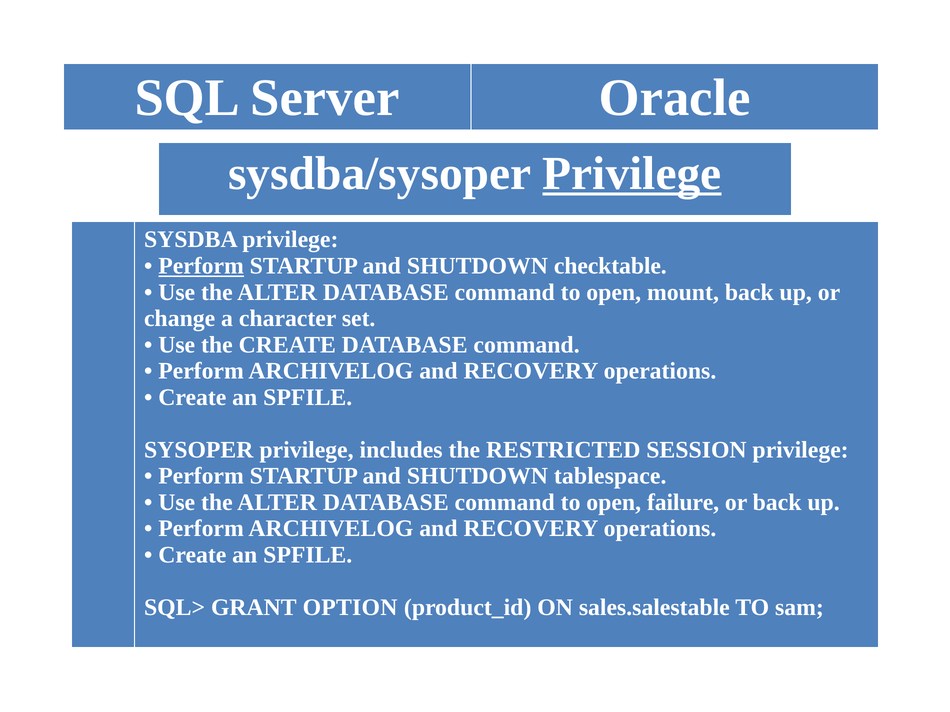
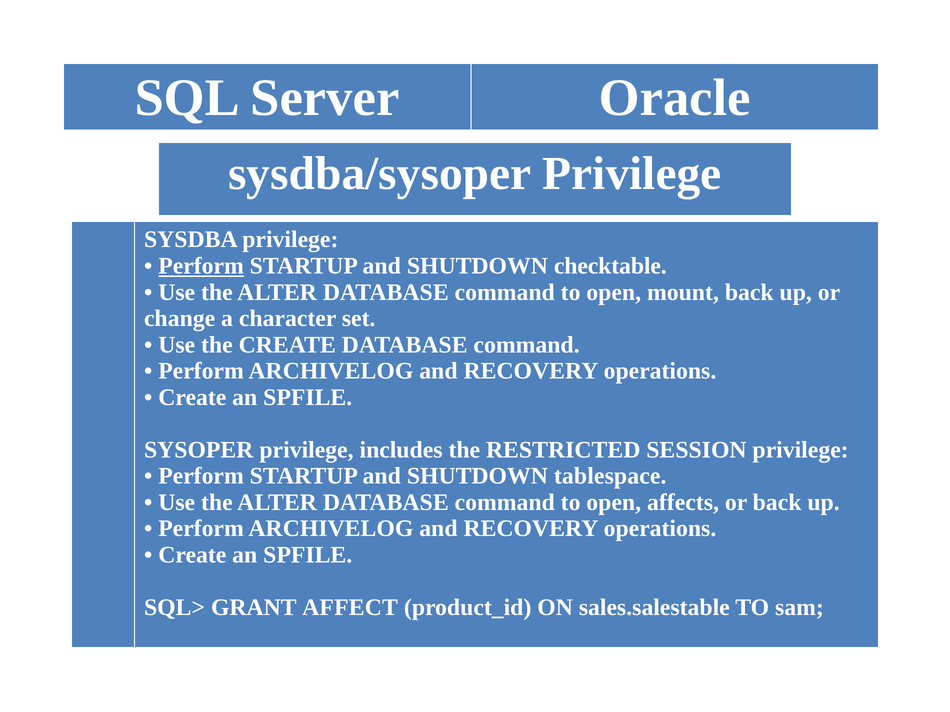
Privilege at (632, 174) underline: present -> none
failure: failure -> affects
OPTION: OPTION -> AFFECT
